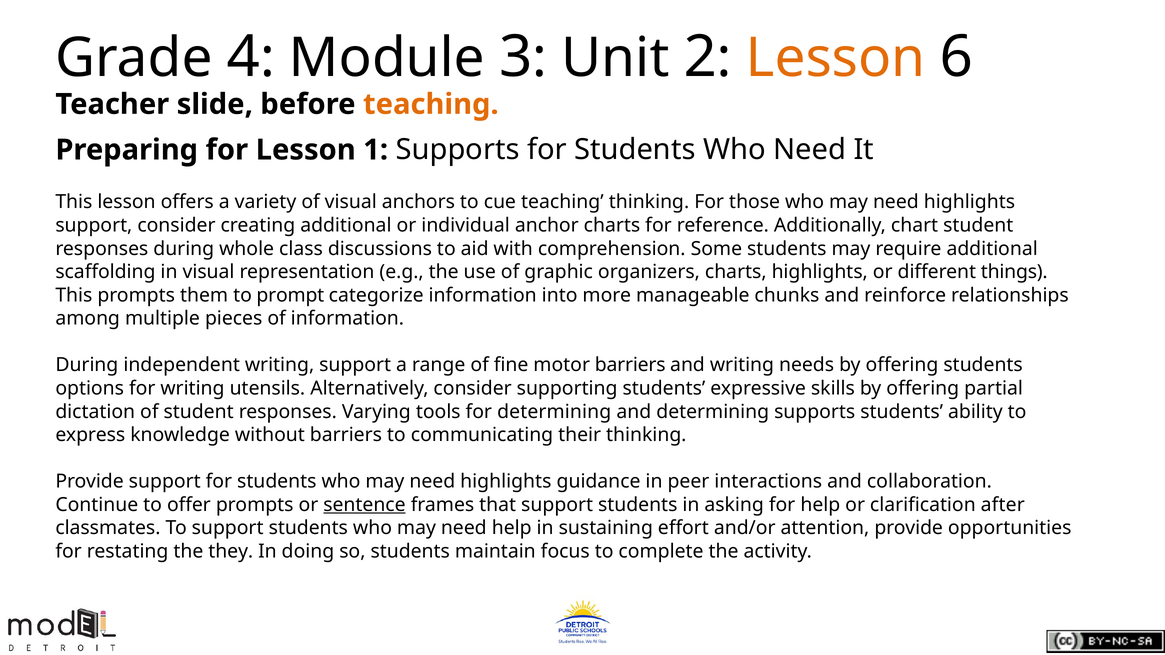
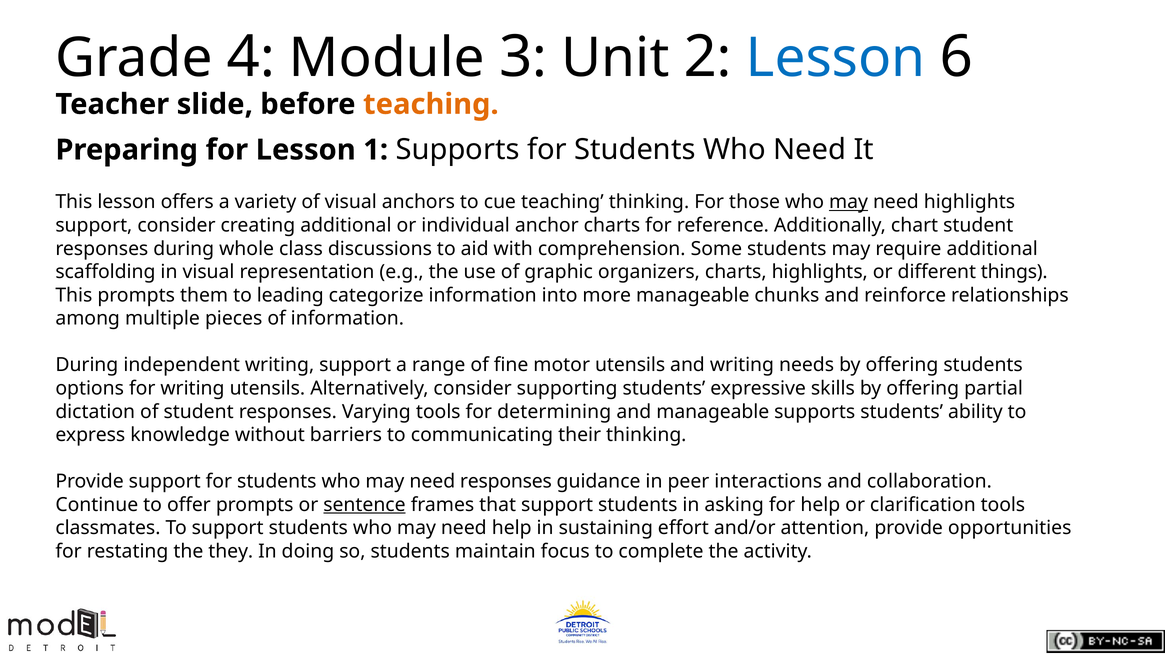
Lesson at (836, 58) colour: orange -> blue
may at (848, 202) underline: none -> present
prompt: prompt -> leading
motor barriers: barriers -> utensils
and determining: determining -> manageable
highlights at (506, 482): highlights -> responses
clarification after: after -> tools
